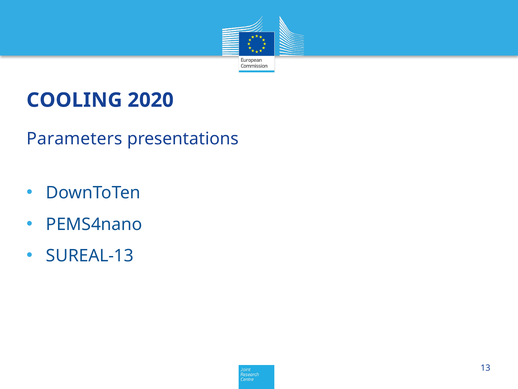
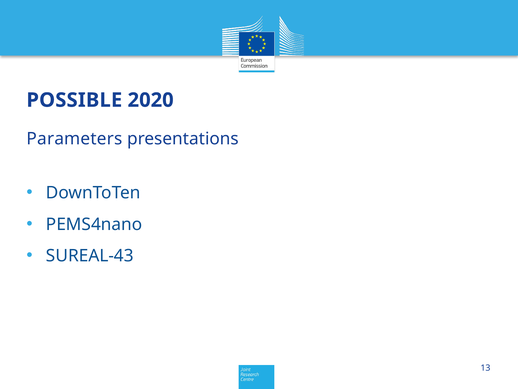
COOLING: COOLING -> POSSIBLE
SUREAL-13: SUREAL-13 -> SUREAL-43
